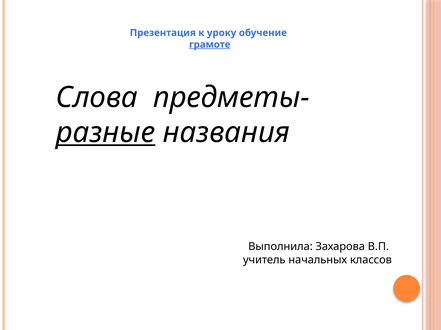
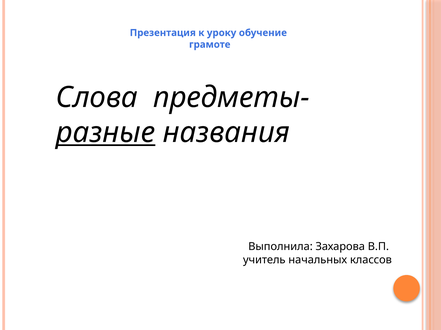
грамоте underline: present -> none
